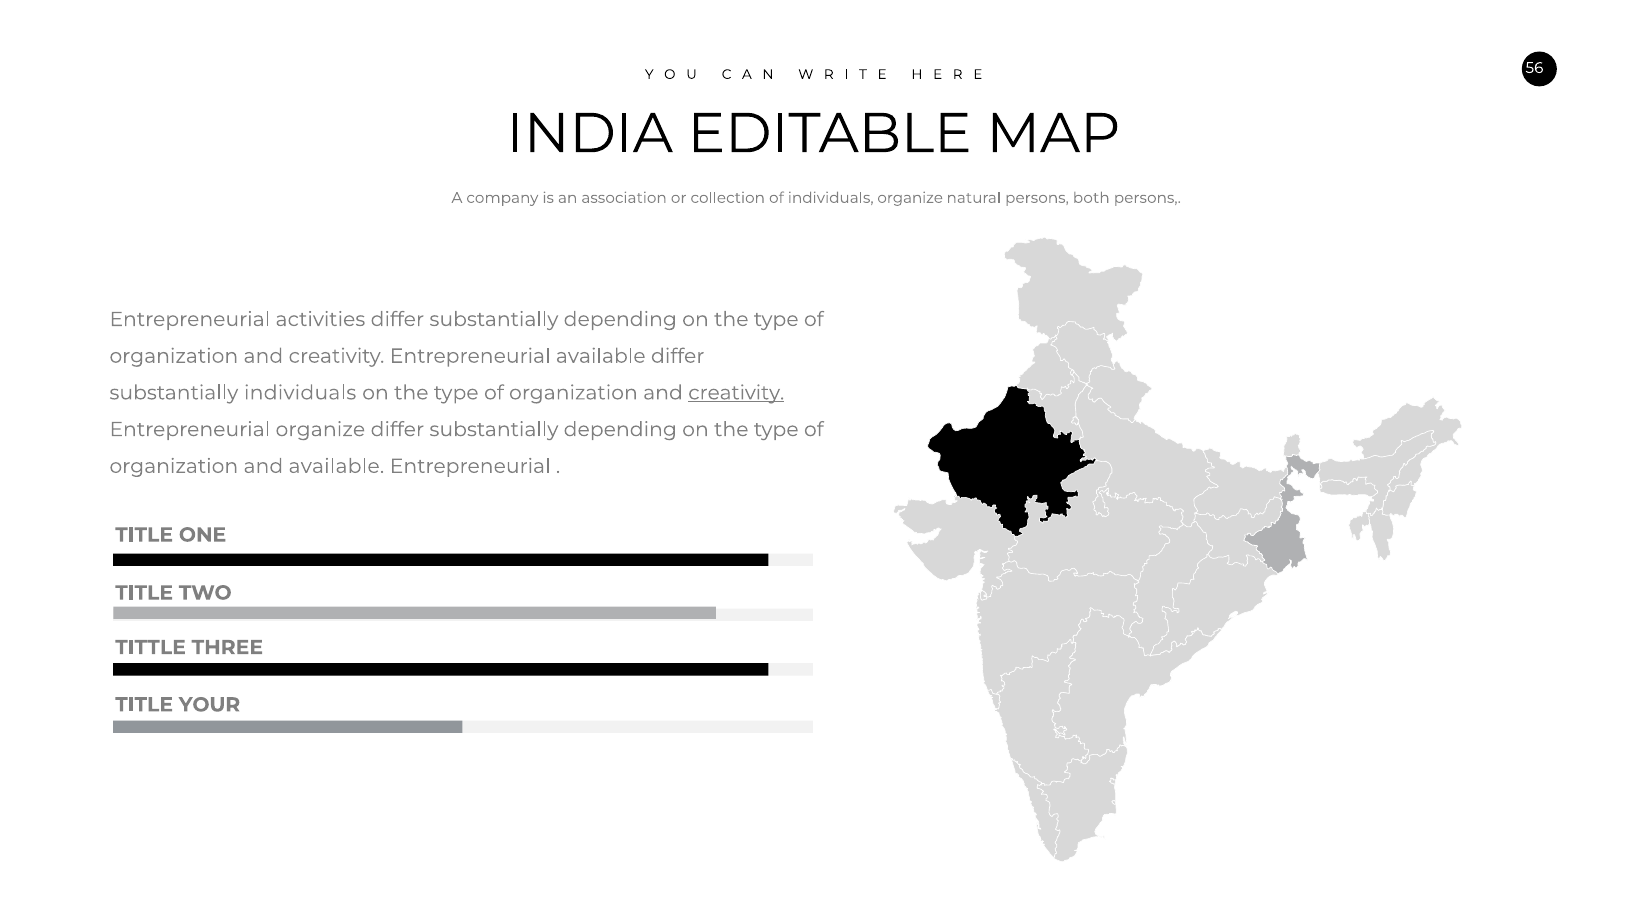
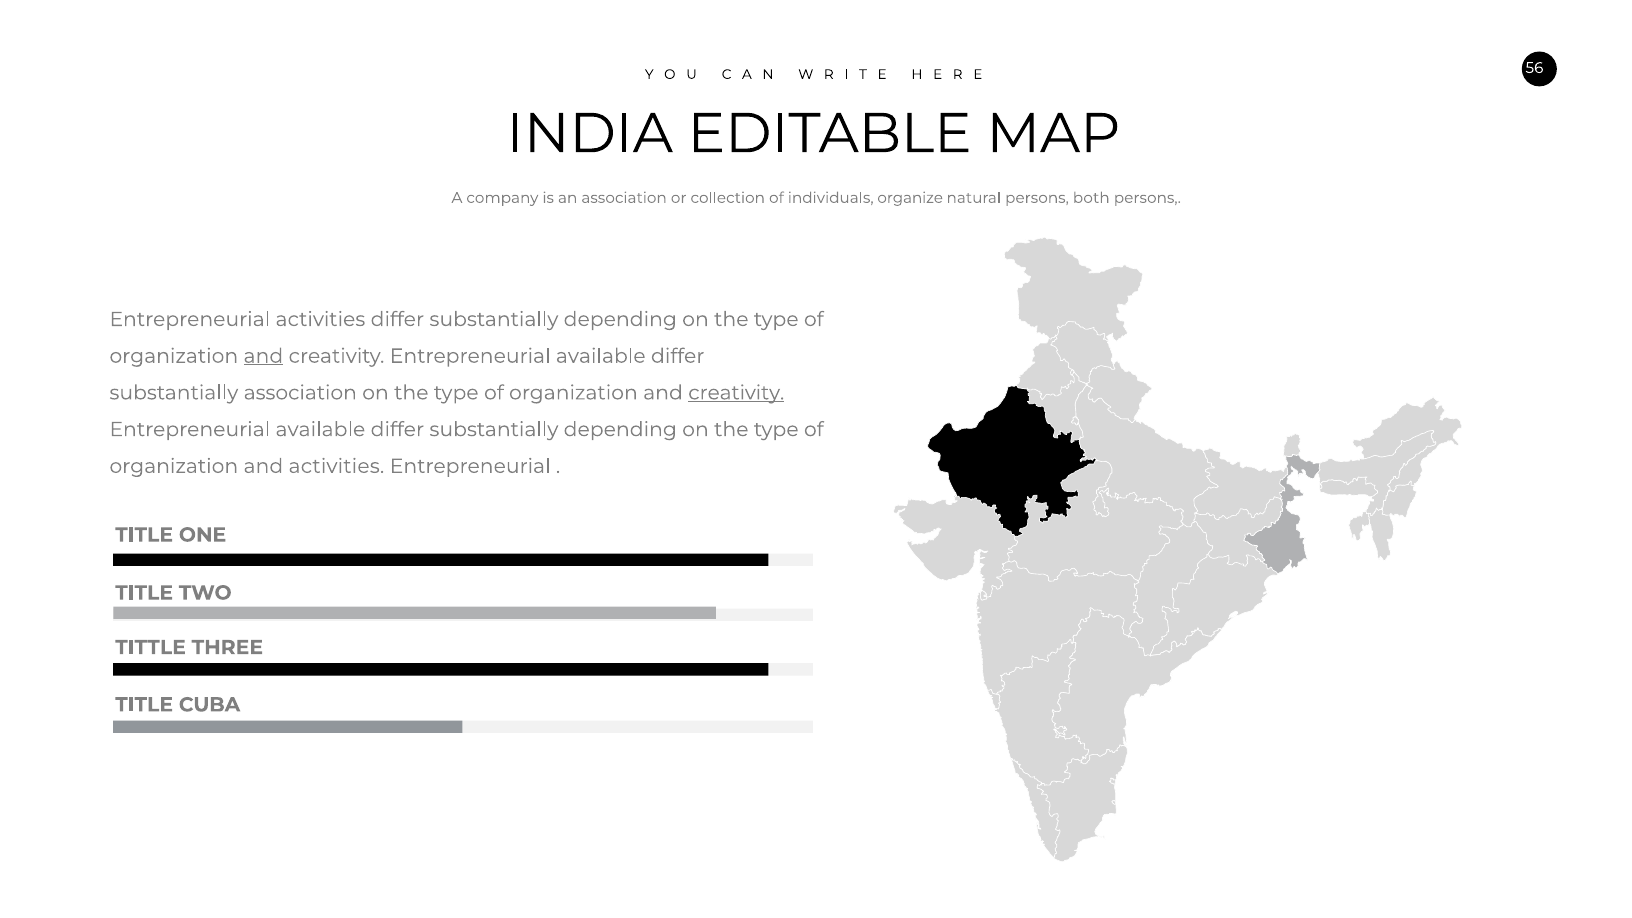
and at (263, 356) underline: none -> present
substantially individuals: individuals -> association
organize at (320, 430): organize -> available
and available: available -> activities
YOUR: YOUR -> CUBA
